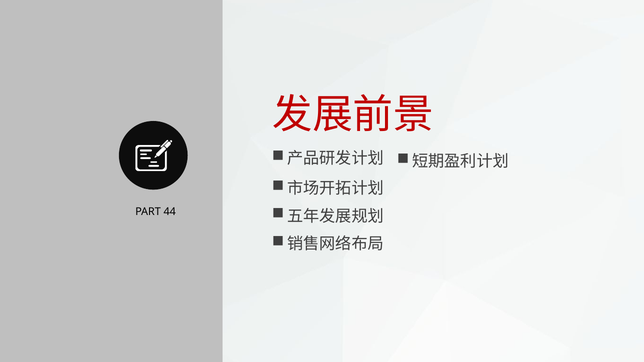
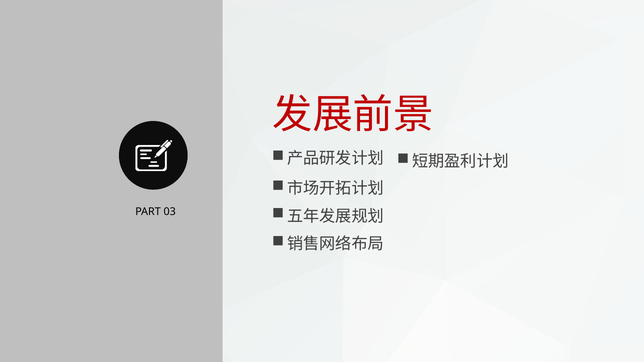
44: 44 -> 03
